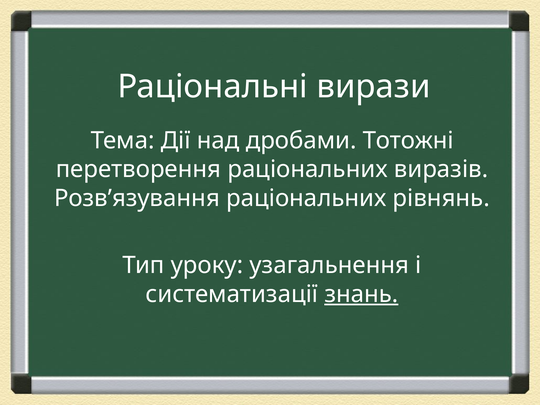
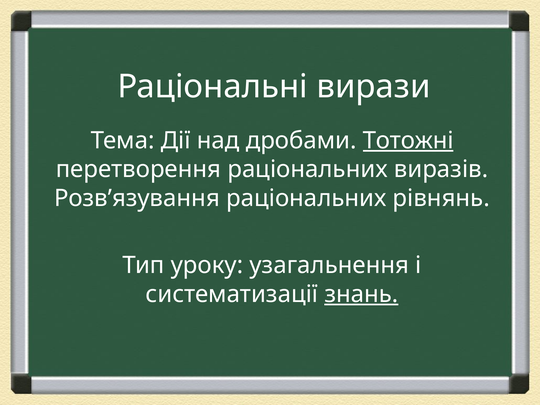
Тотожні underline: none -> present
